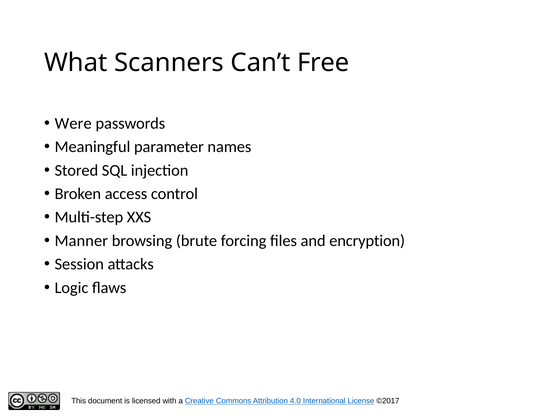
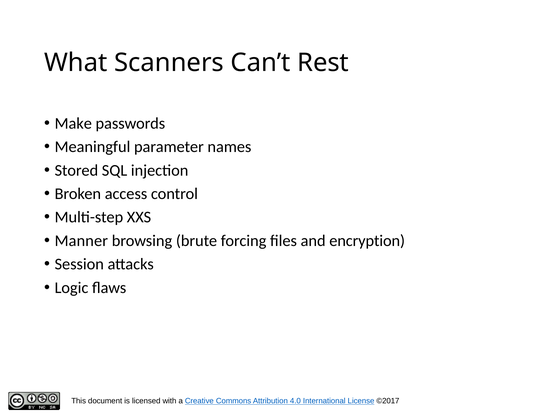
Free: Free -> Rest
Were: Were -> Make
